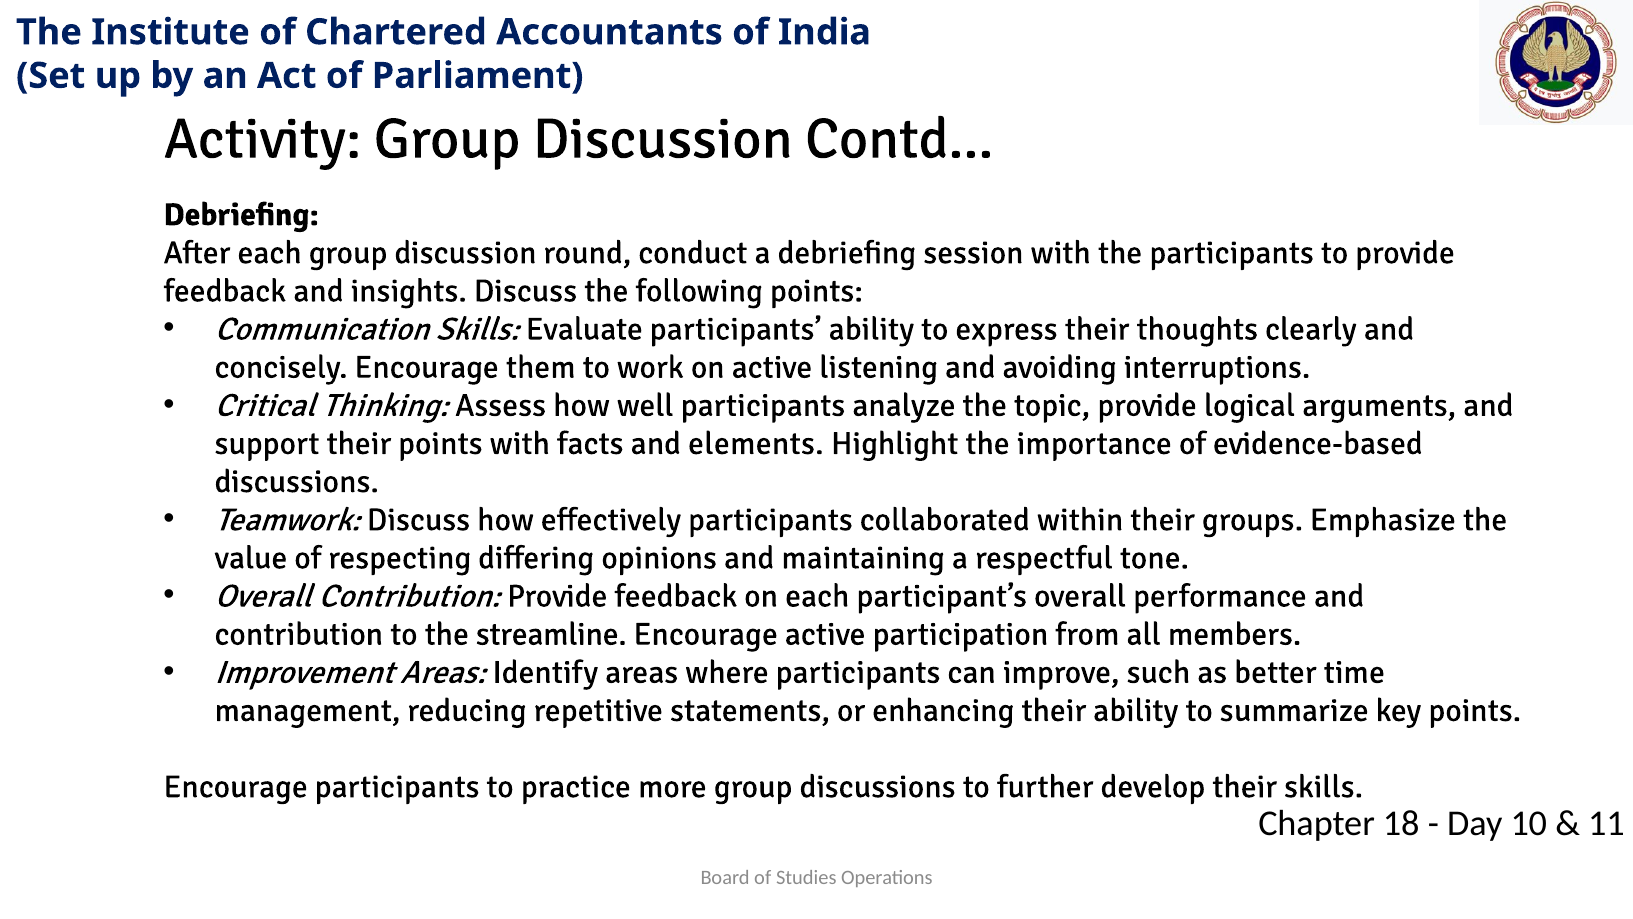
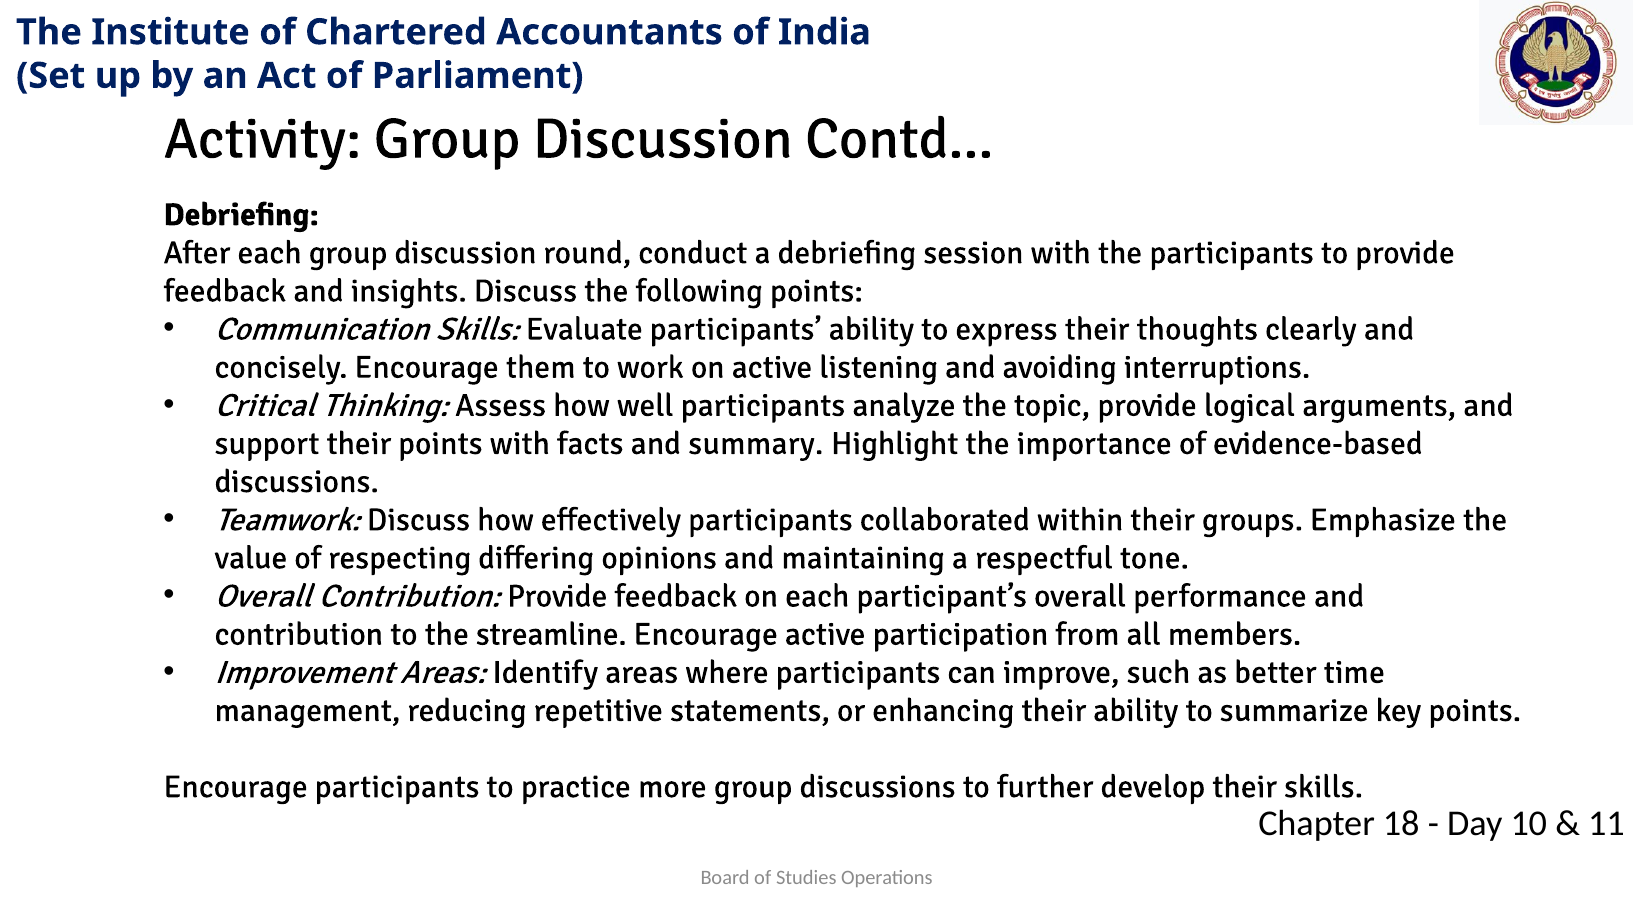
elements: elements -> summary
